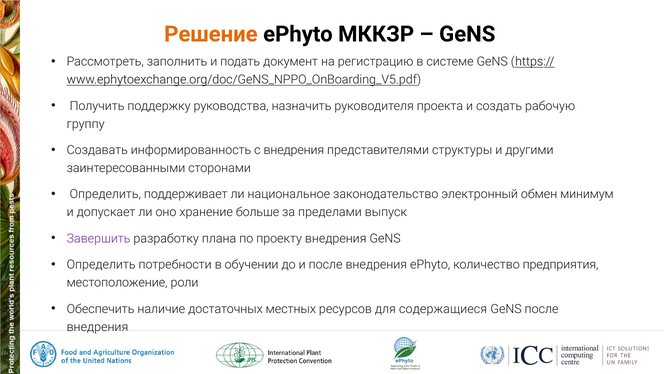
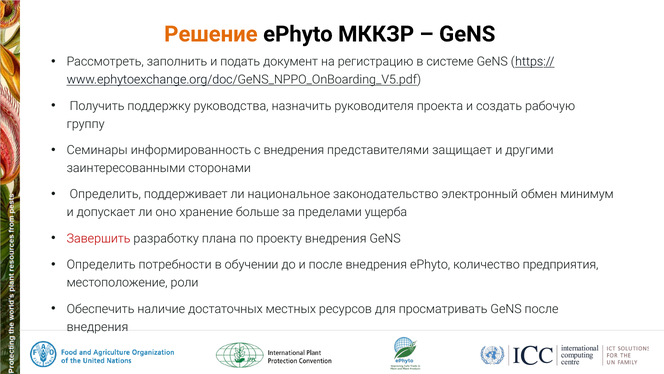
Создавать: Создавать -> Семинары
структуры: структуры -> защищает
выпуск: выпуск -> ущерба
Завершить colour: purple -> red
содержащиеся: содержащиеся -> просматривать
